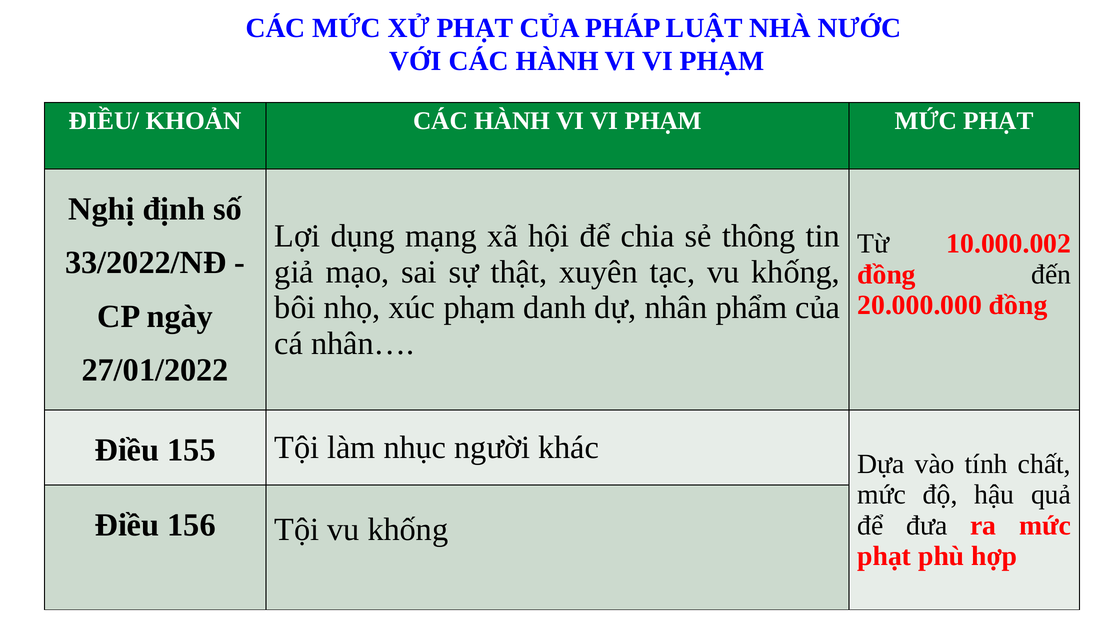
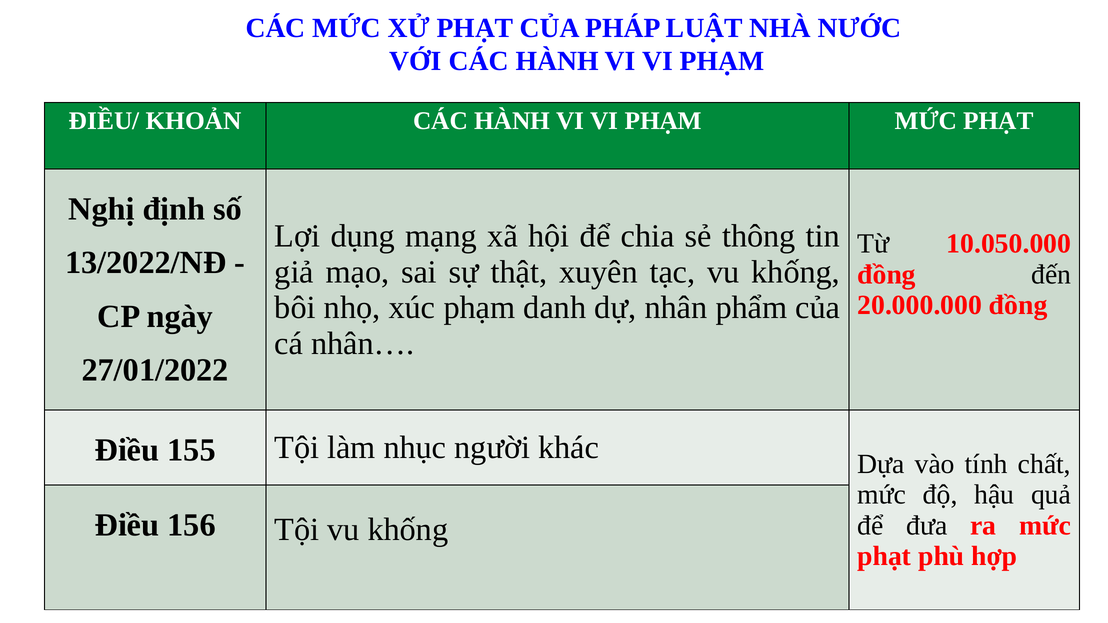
10.000.002: 10.000.002 -> 10.050.000
33/2022/NĐ: 33/2022/NĐ -> 13/2022/NĐ
